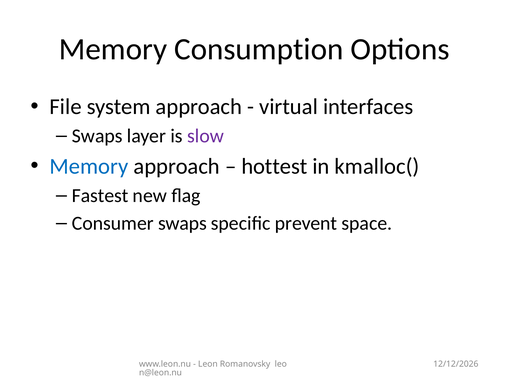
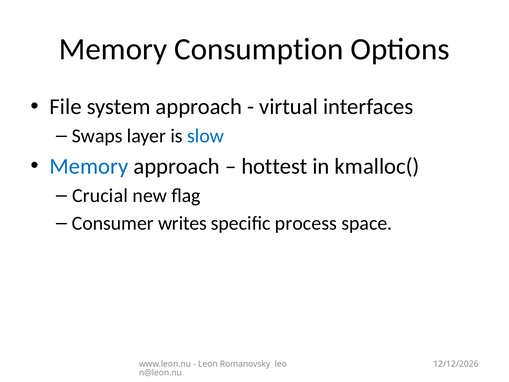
slow colour: purple -> blue
Fastest: Fastest -> Crucial
Consumer swaps: swaps -> writes
prevent: prevent -> process
